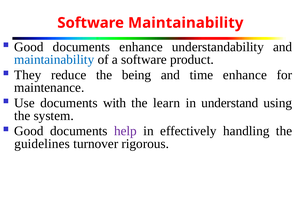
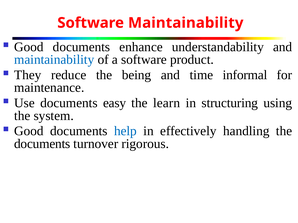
time enhance: enhance -> informal
with: with -> easy
understand: understand -> structuring
help colour: purple -> blue
guidelines at (42, 144): guidelines -> documents
